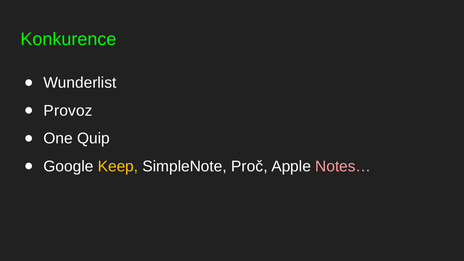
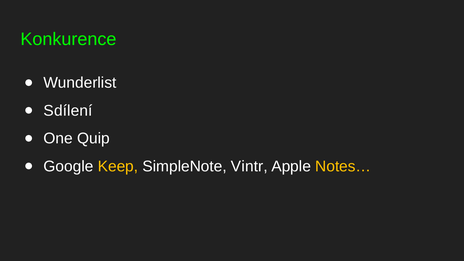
Provoz: Provoz -> Sdílení
Proč: Proč -> Vintr
Notes… colour: pink -> yellow
